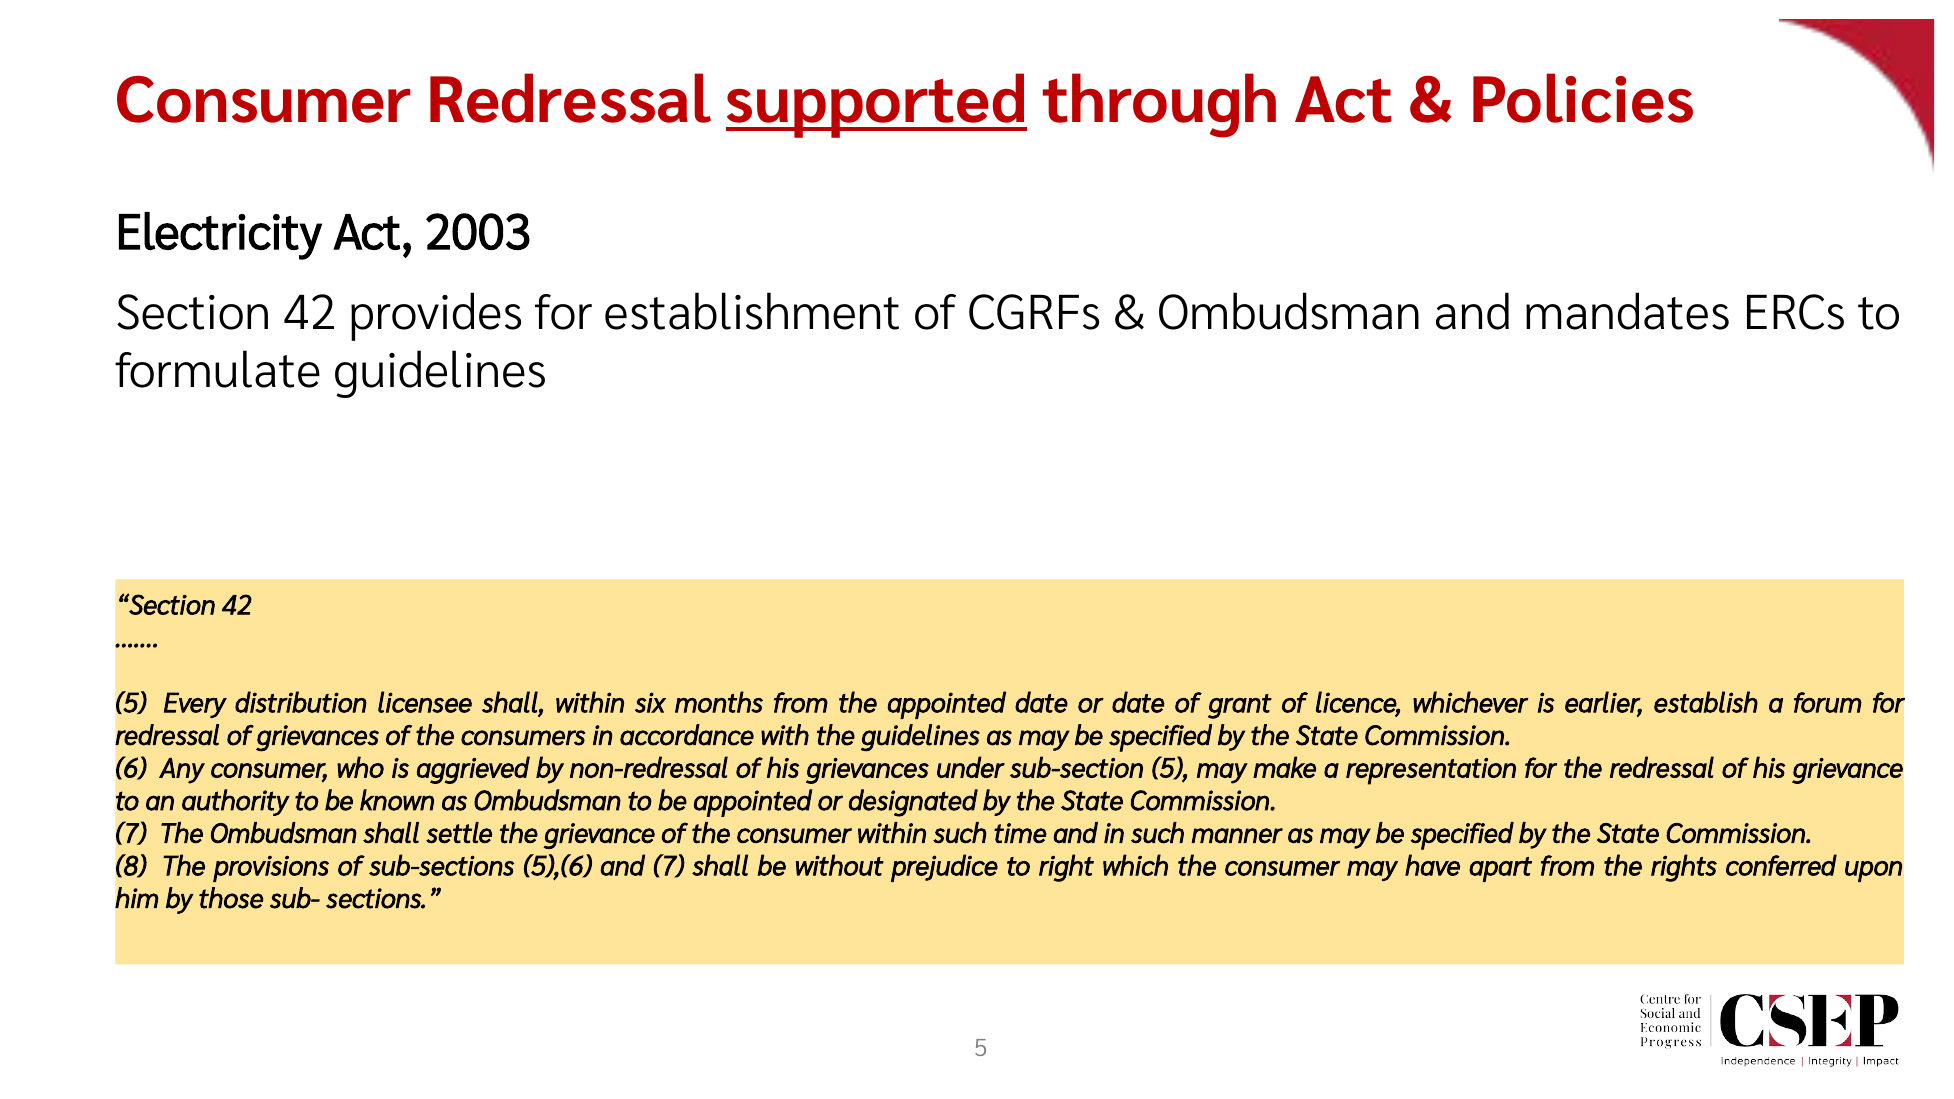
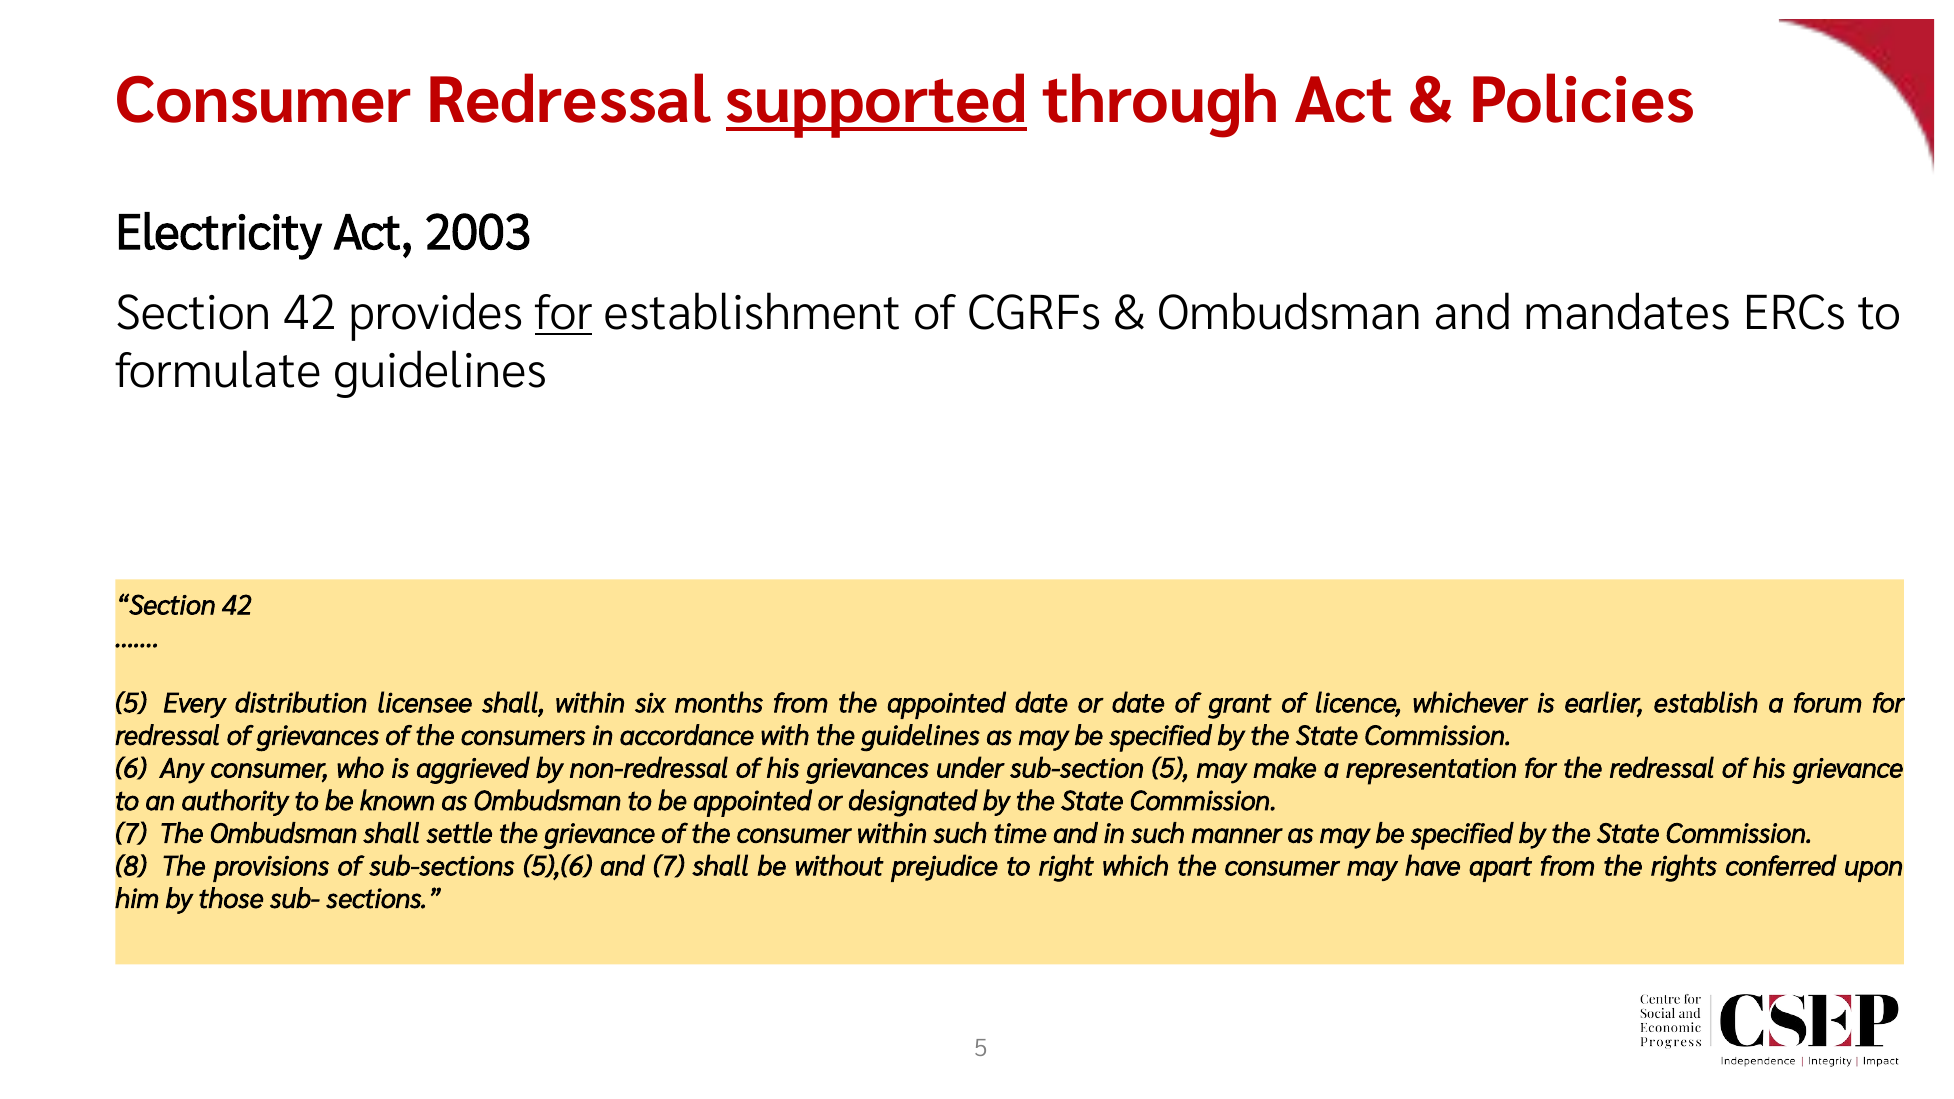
for at (564, 313) underline: none -> present
